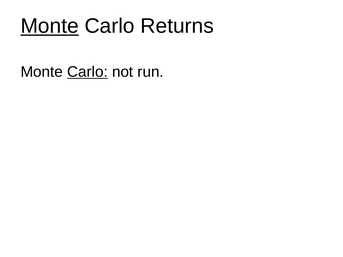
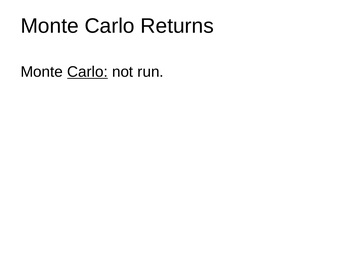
Monte at (50, 26) underline: present -> none
